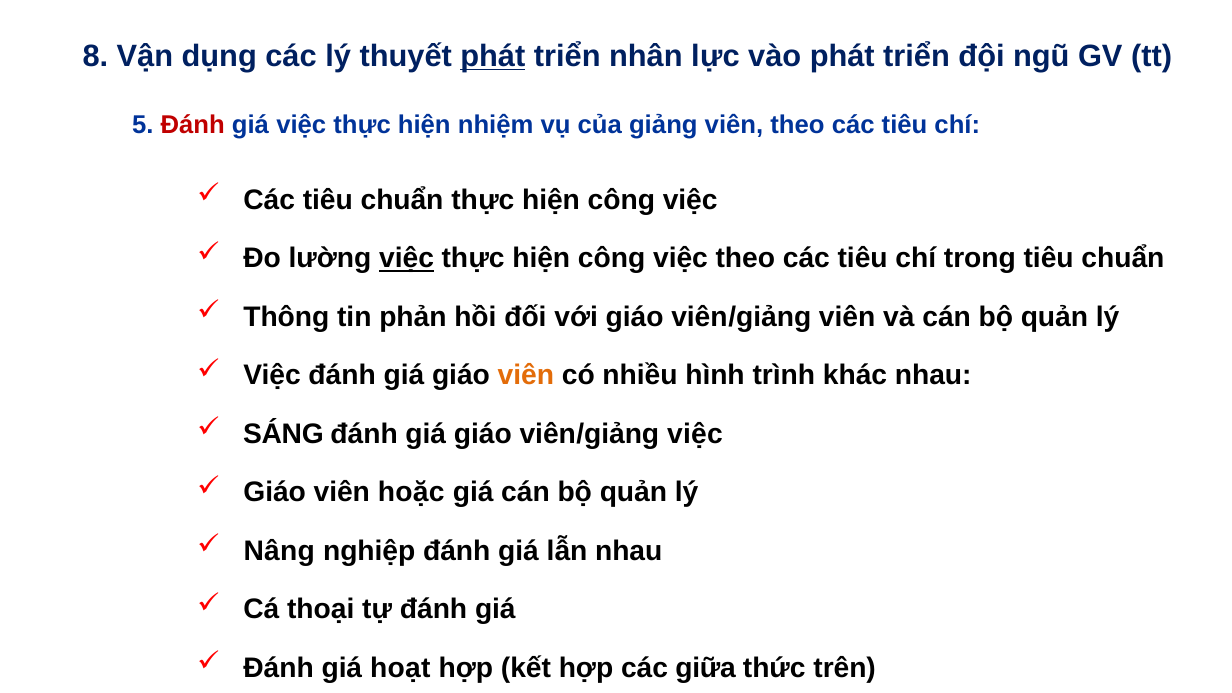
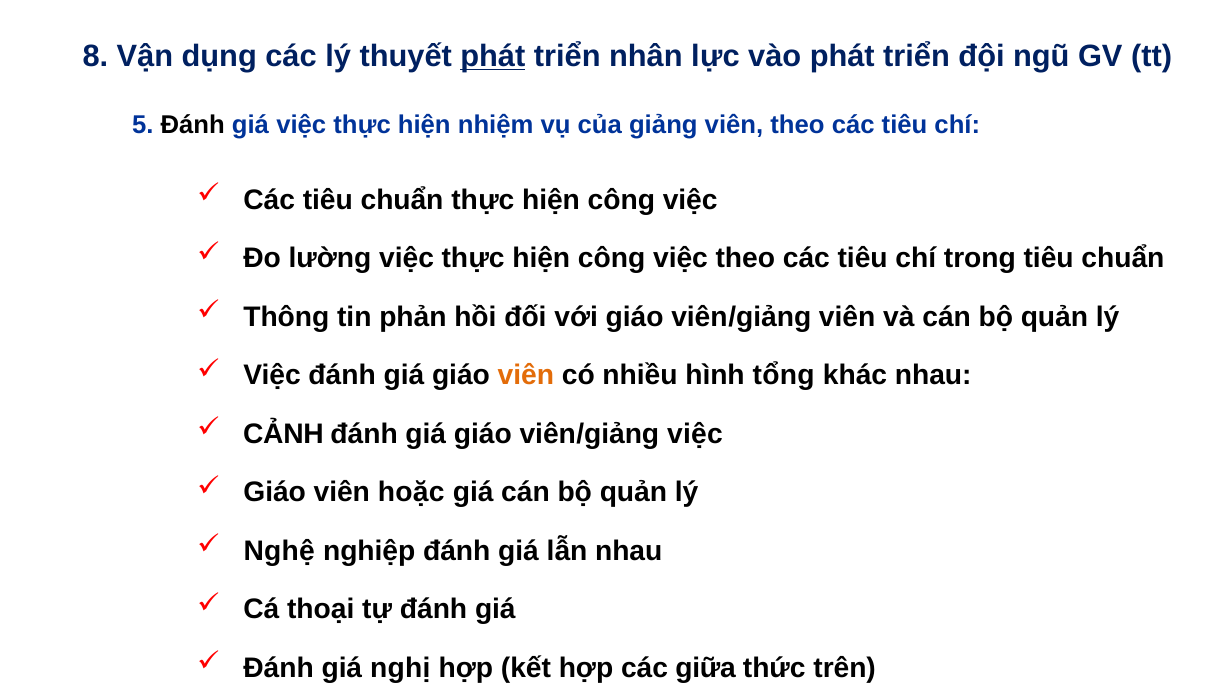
Đánh at (193, 125) colour: red -> black
việc at (407, 259) underline: present -> none
trình: trình -> tổng
SÁNG: SÁNG -> CẢNH
Nâng: Nâng -> Nghệ
hoạt: hoạt -> nghị
